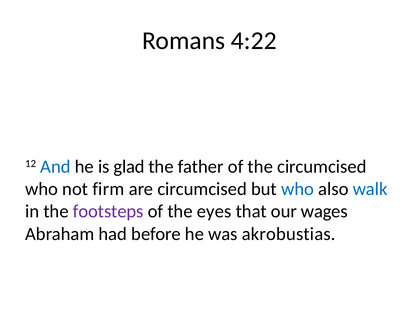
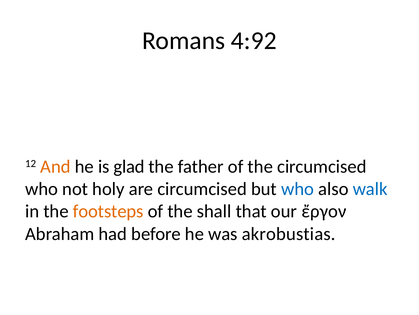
4:22: 4:22 -> 4:92
And colour: blue -> orange
firm: firm -> holy
footsteps colour: purple -> orange
eyes: eyes -> shall
wages: wages -> ἔργον
